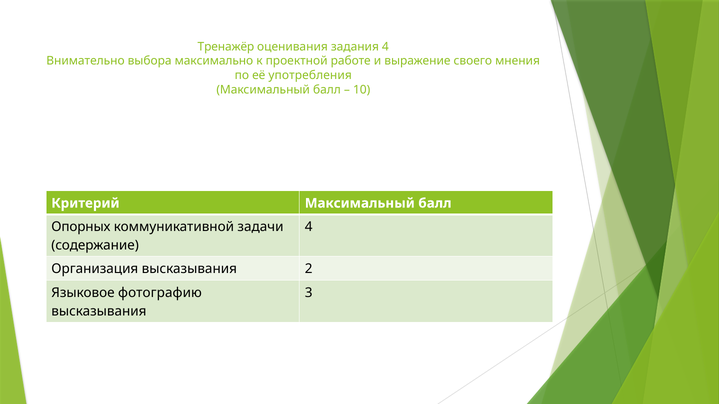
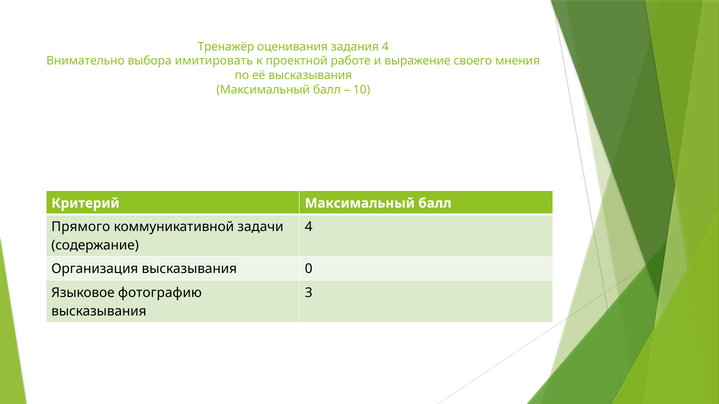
максимально: максимально -> имитировать
её употребления: употребления -> высказывания
Опорных: Опорных -> Прямого
2: 2 -> 0
